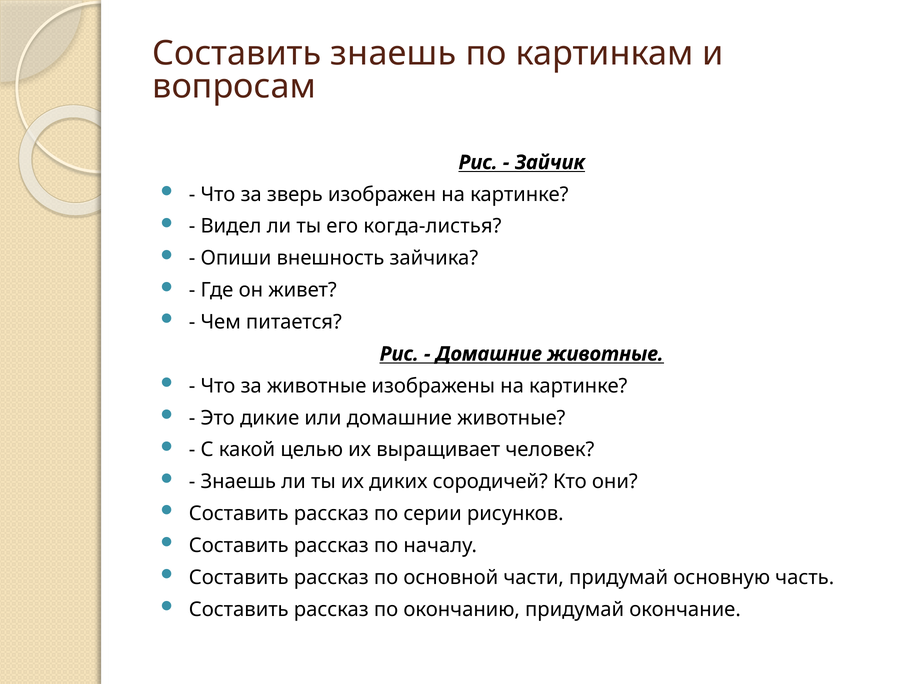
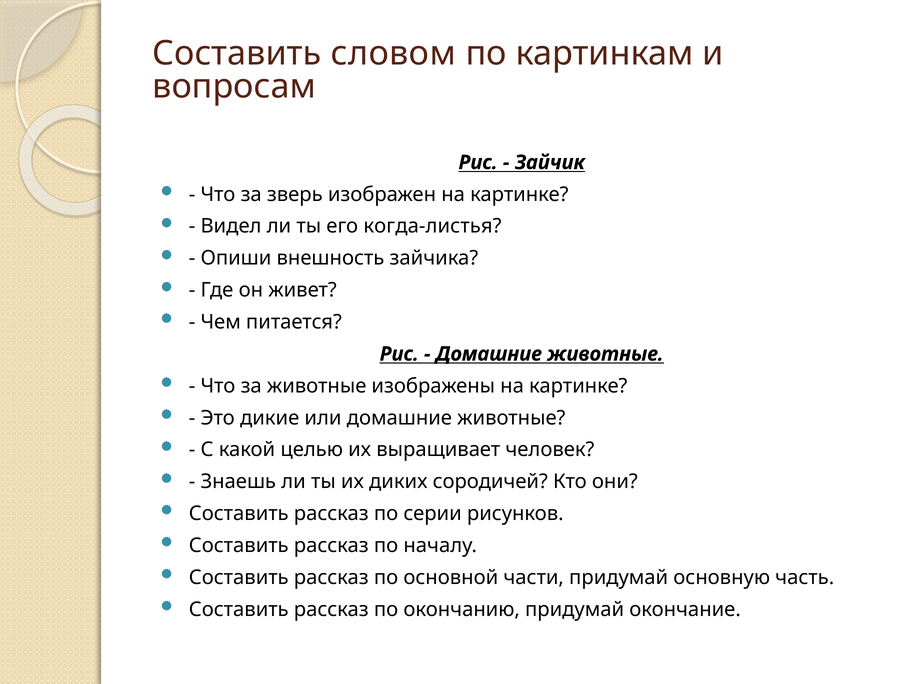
Составить знаешь: знаешь -> словом
